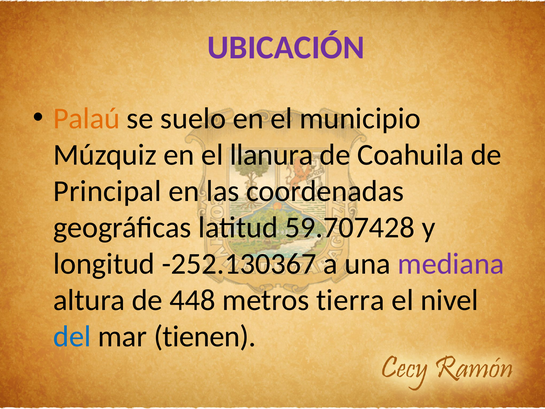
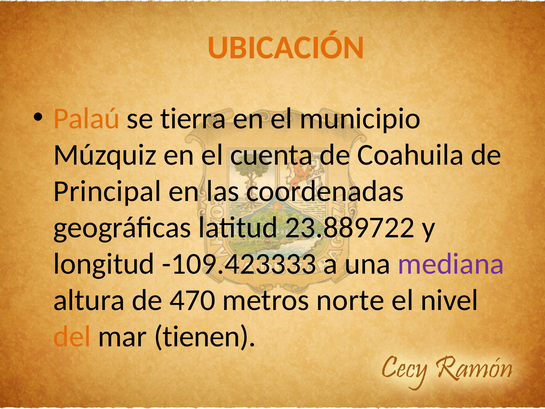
UBICACIÓN colour: purple -> orange
suelo: suelo -> tierra
llanura: llanura -> cuenta
59.707428: 59.707428 -> 23.889722
-252.130367: -252.130367 -> -109.423333
448: 448 -> 470
tierra: tierra -> norte
del colour: blue -> orange
